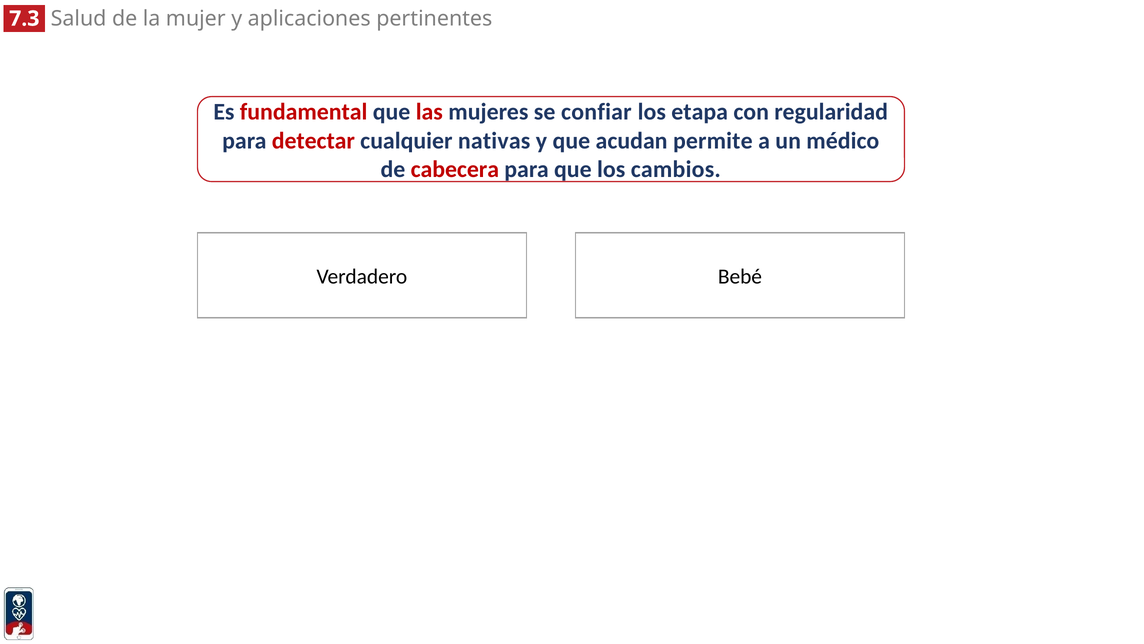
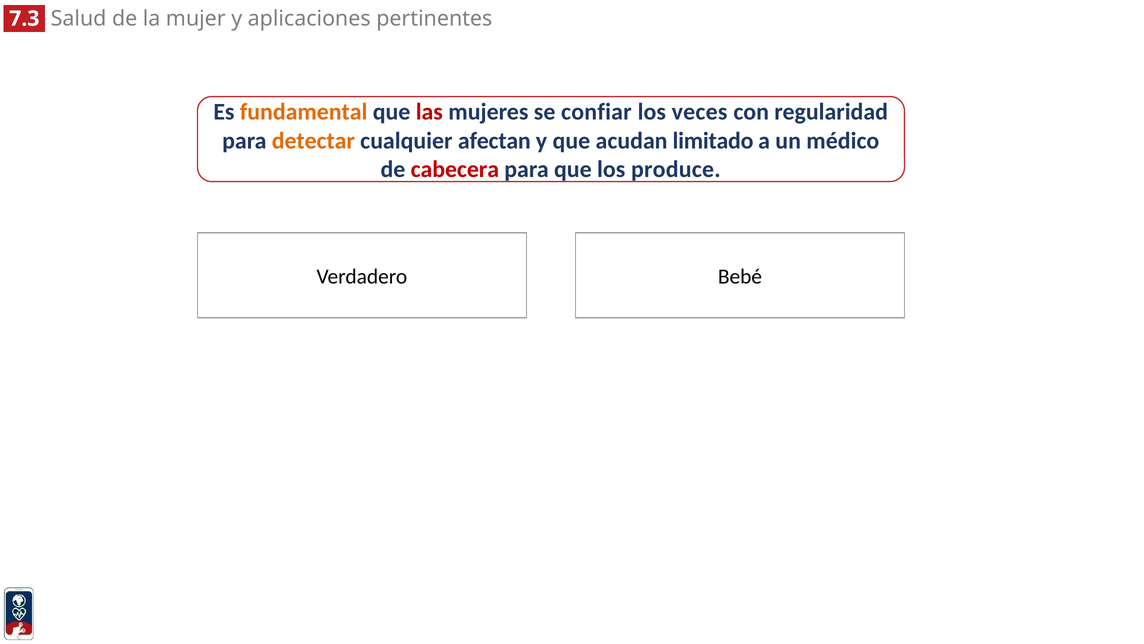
fundamental colour: red -> orange
etapa: etapa -> veces
detectar colour: red -> orange
nativas: nativas -> afectan
permite: permite -> limitado
cambios: cambios -> produce
